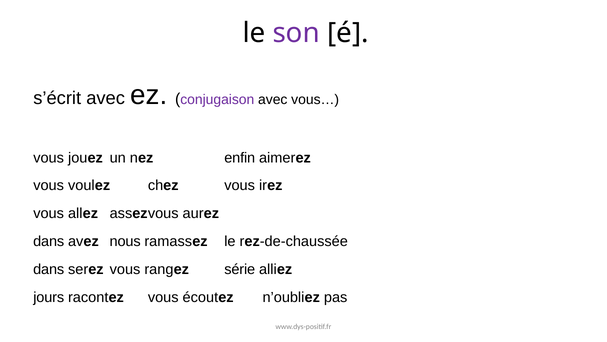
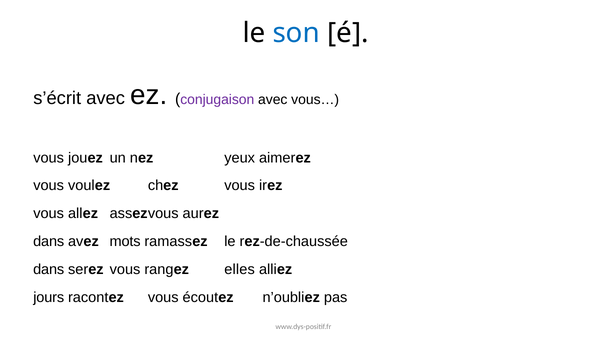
son colour: purple -> blue
enfin: enfin -> yeux
nous: nous -> mots
série: série -> elles
